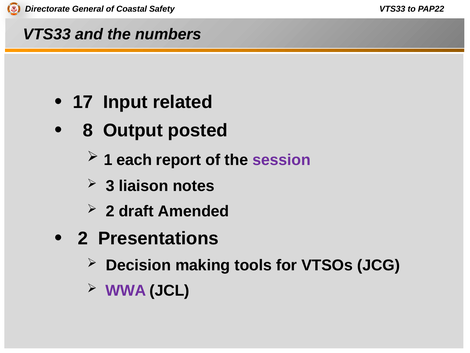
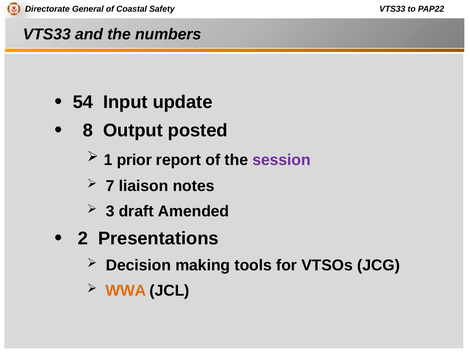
17: 17 -> 54
related: related -> update
each: each -> prior
3: 3 -> 7
2 at (110, 211): 2 -> 3
WWA colour: purple -> orange
